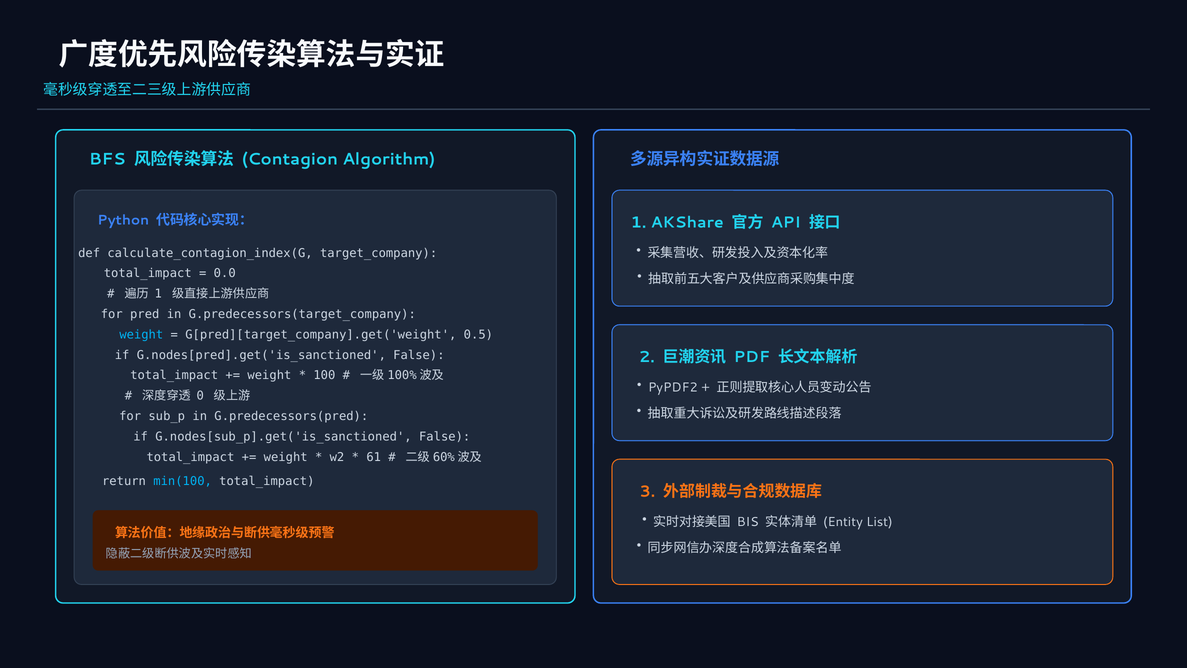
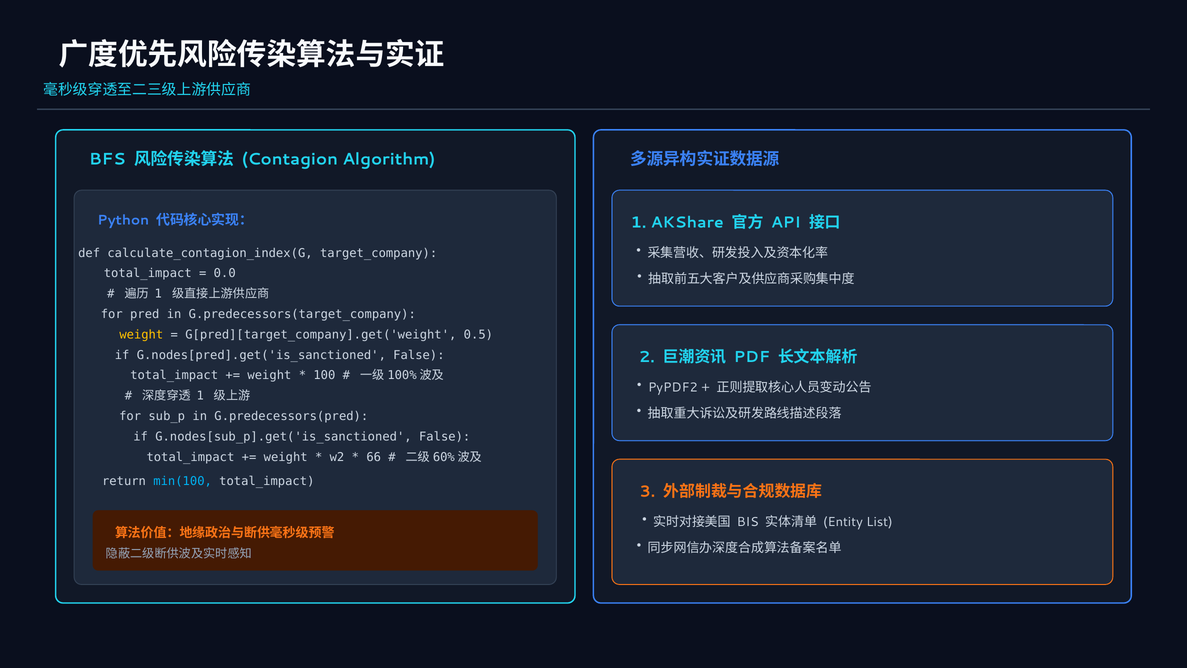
weight at (141, 334) colour: light blue -> yellow
0 at (200, 396): 0 -> 1
61: 61 -> 66
